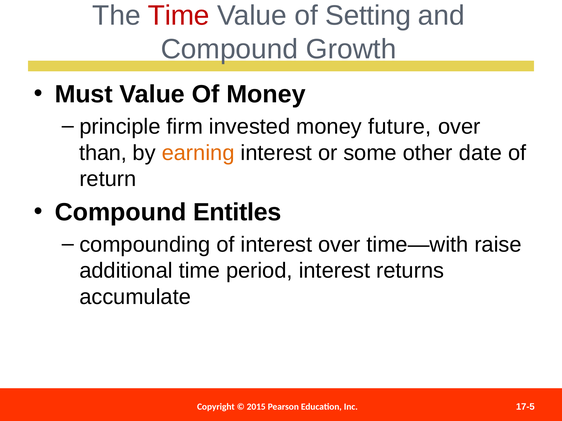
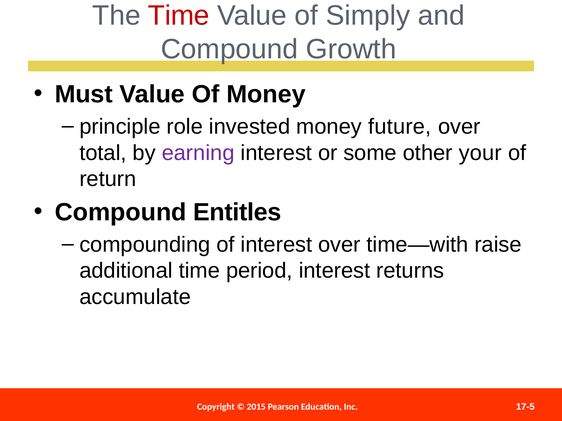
Setting: Setting -> Simply
firm: firm -> role
than: than -> total
earning colour: orange -> purple
date: date -> your
